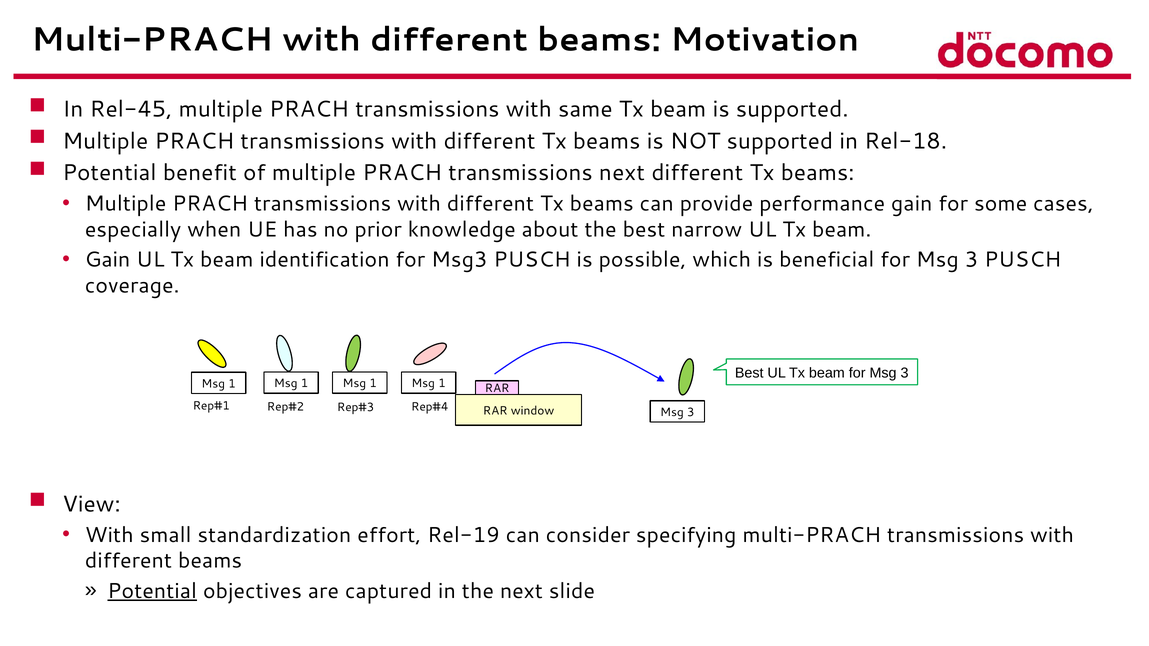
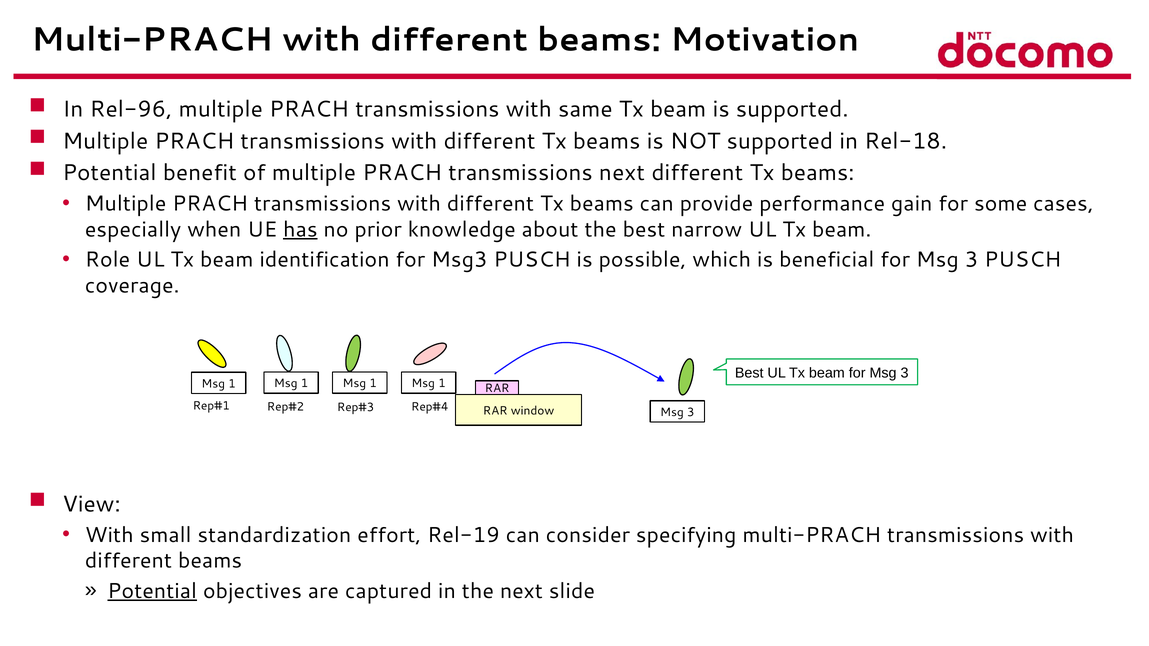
Rel-45: Rel-45 -> Rel-96
has underline: none -> present
Gain at (108, 260): Gain -> Role
